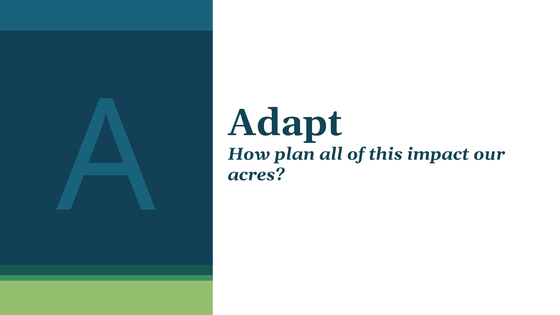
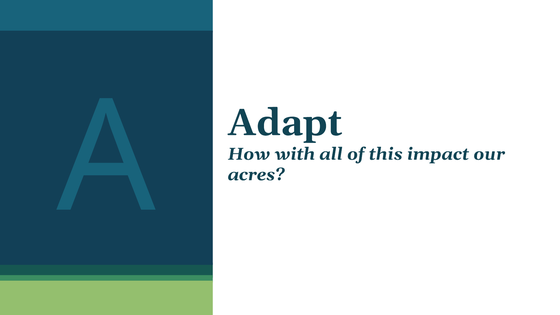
plan: plan -> with
